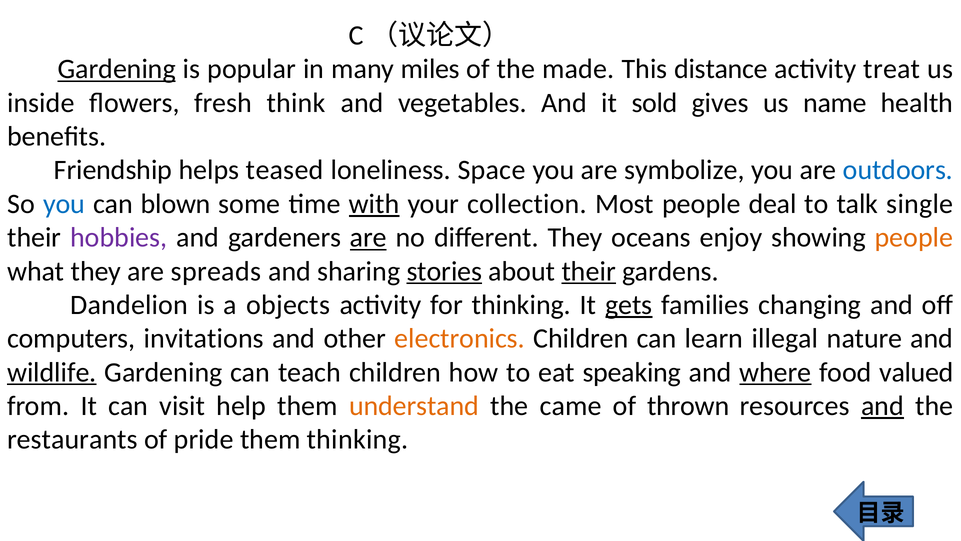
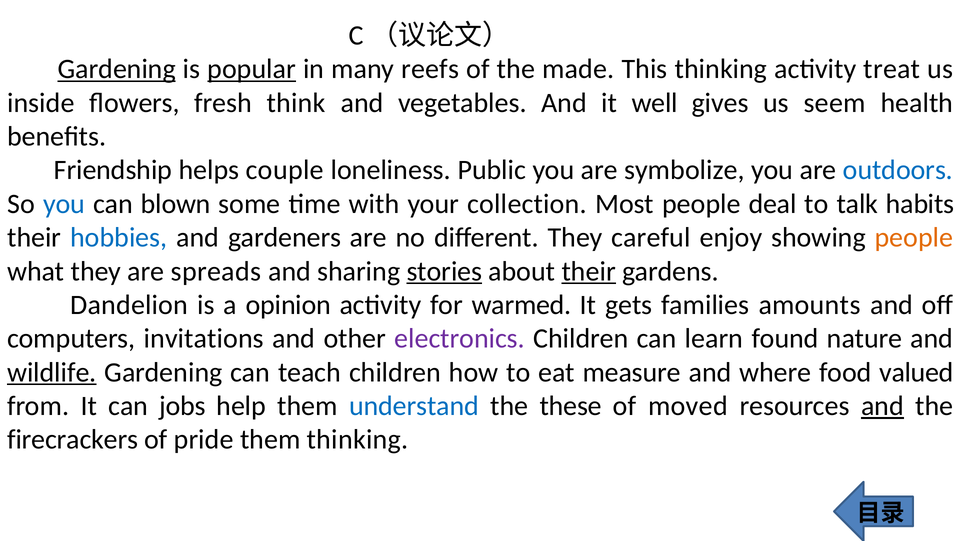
popular underline: none -> present
miles: miles -> reefs
This distance: distance -> thinking
sold: sold -> well
name: name -> seem
teased: teased -> couple
Space: Space -> Public
with underline: present -> none
single: single -> habits
hobbies colour: purple -> blue
are at (368, 237) underline: present -> none
oceans: oceans -> careful
objects: objects -> opinion
for thinking: thinking -> warmed
gets underline: present -> none
changing: changing -> amounts
electronics colour: orange -> purple
illegal: illegal -> found
speaking: speaking -> measure
where underline: present -> none
visit: visit -> jobs
understand colour: orange -> blue
came: came -> these
thrown: thrown -> moved
restaurants: restaurants -> firecrackers
